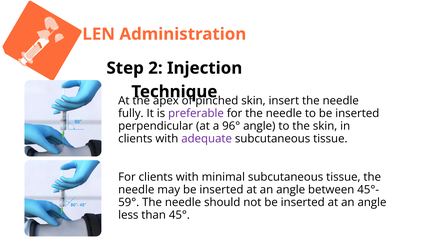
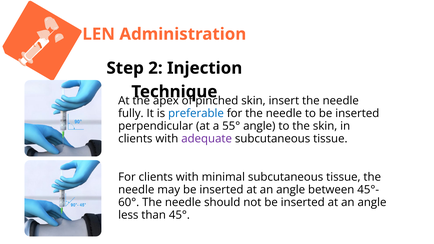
preferable colour: purple -> blue
96°: 96° -> 55°
59°: 59° -> 60°
